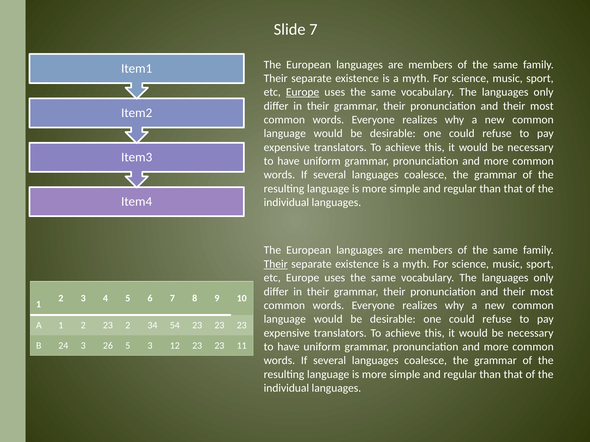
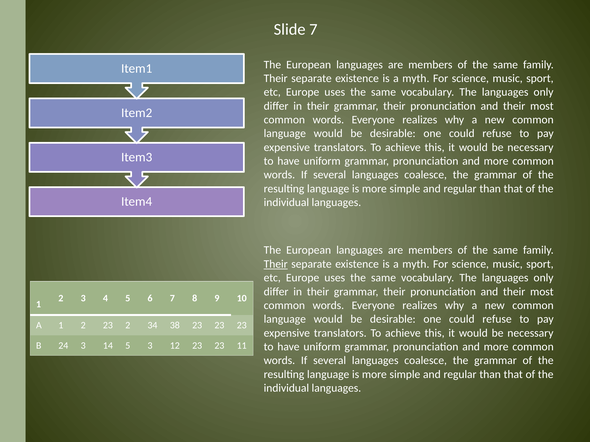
Europe at (303, 92) underline: present -> none
54: 54 -> 38
26: 26 -> 14
